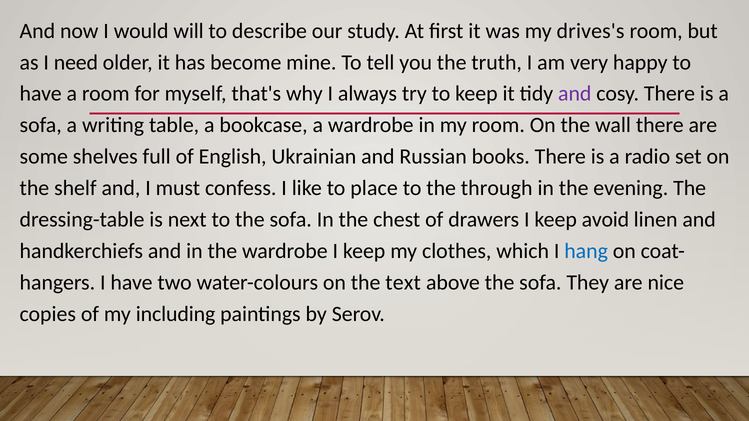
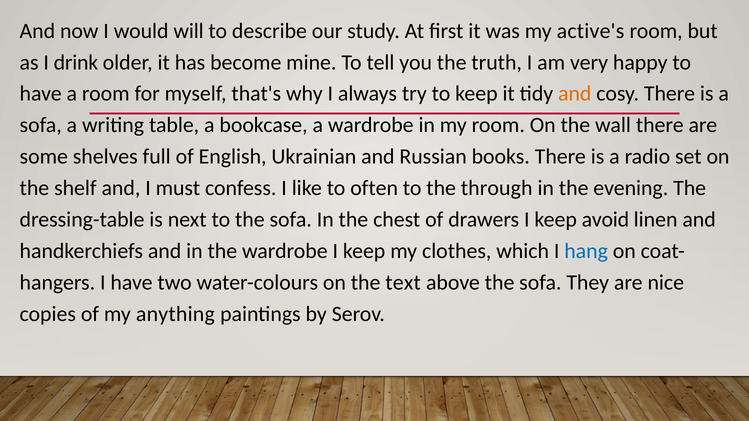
drives's: drives's -> active's
need: need -> drink
and at (575, 94) colour: purple -> orange
place: place -> often
including: including -> anything
